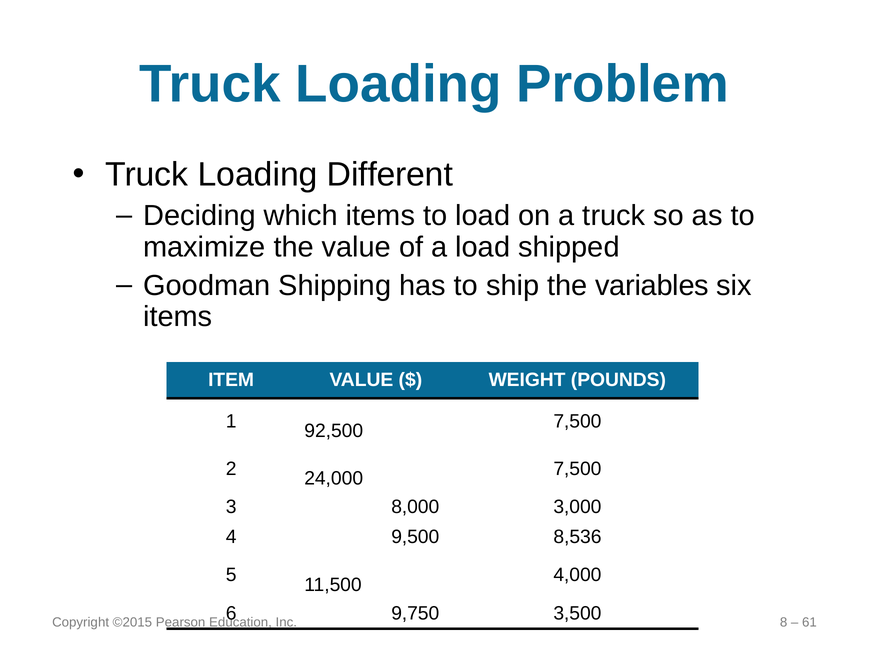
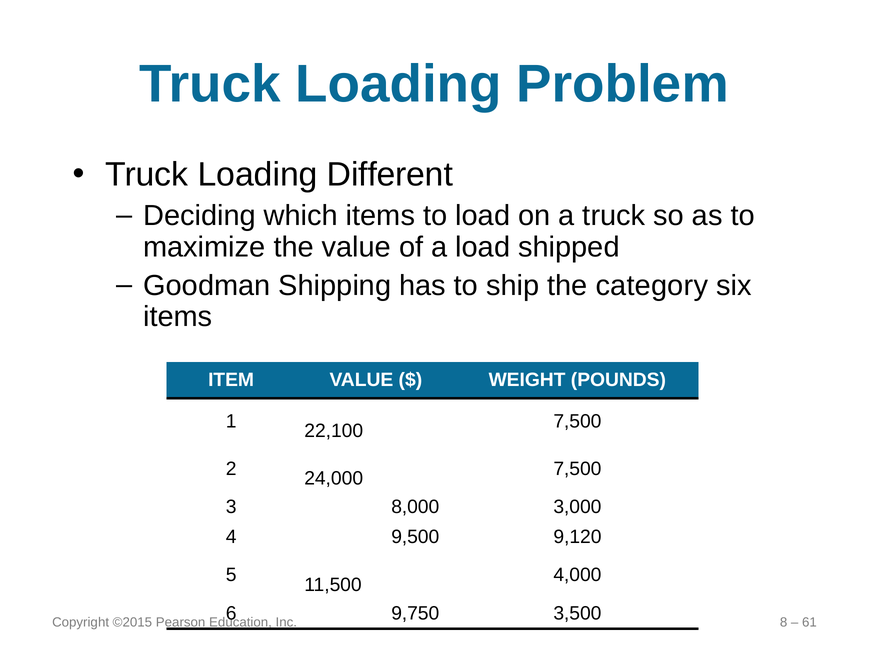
variables: variables -> category
92,500: 92,500 -> 22,100
8,536: 8,536 -> 9,120
